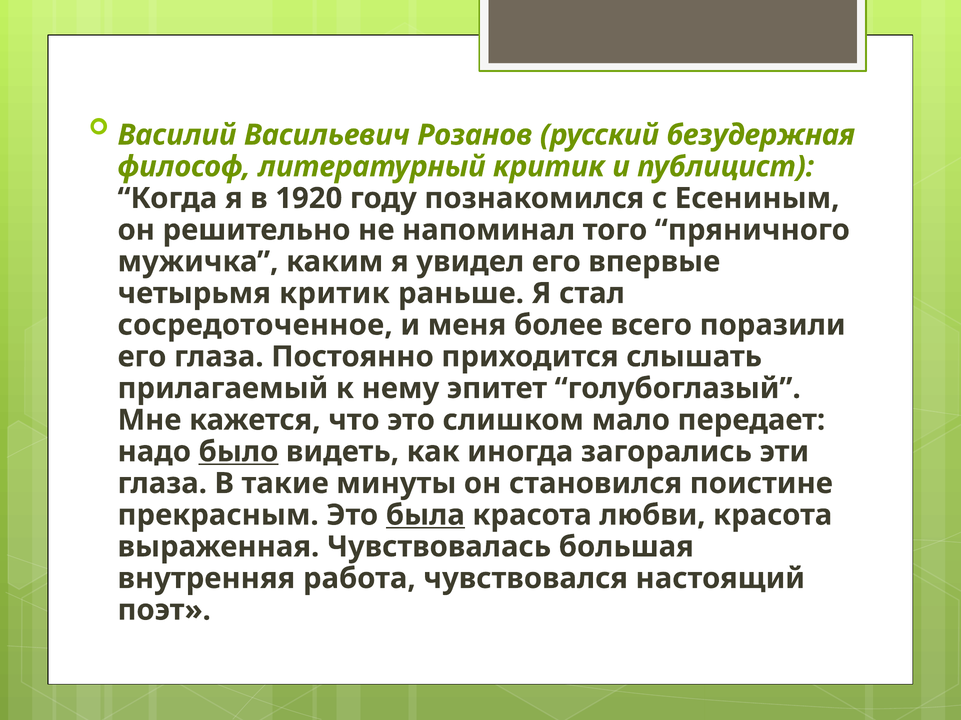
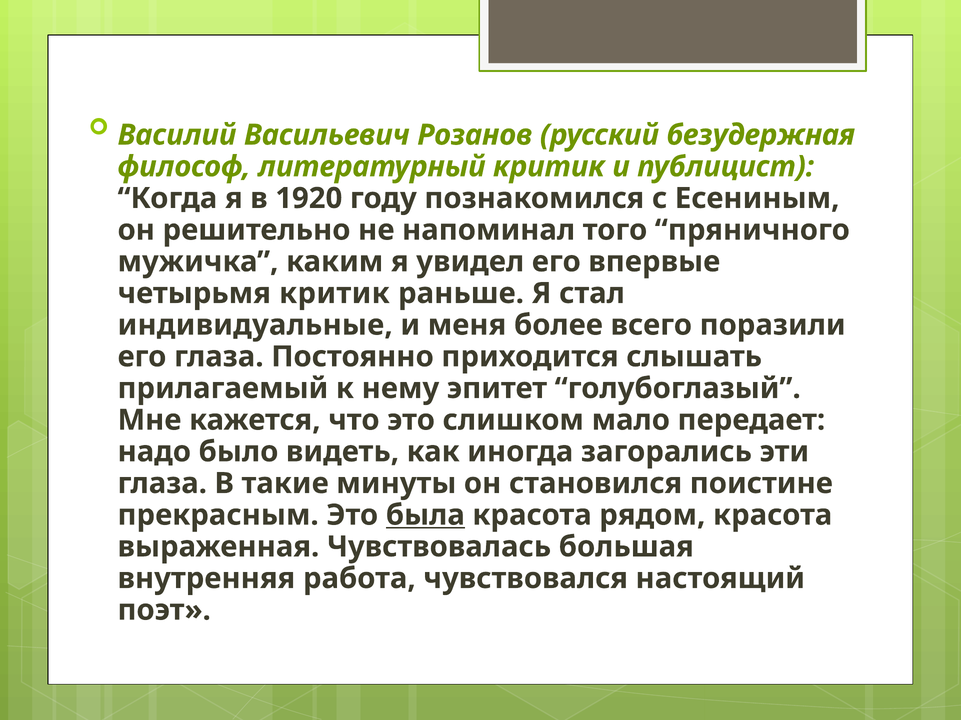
сосредоточенное: сосредоточенное -> индивидуальные
было underline: present -> none
любви: любви -> рядом
